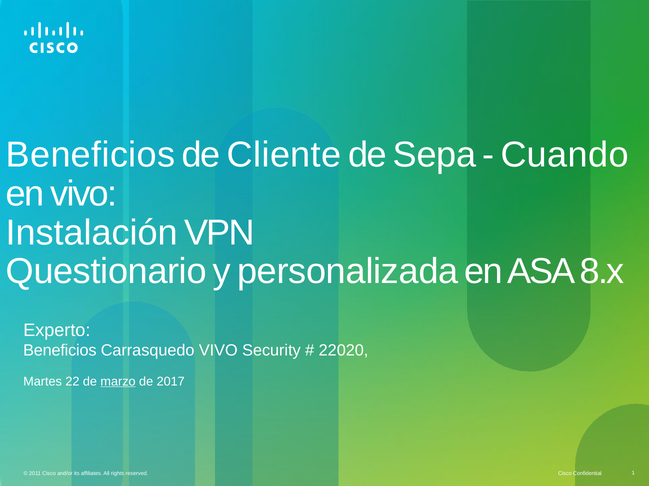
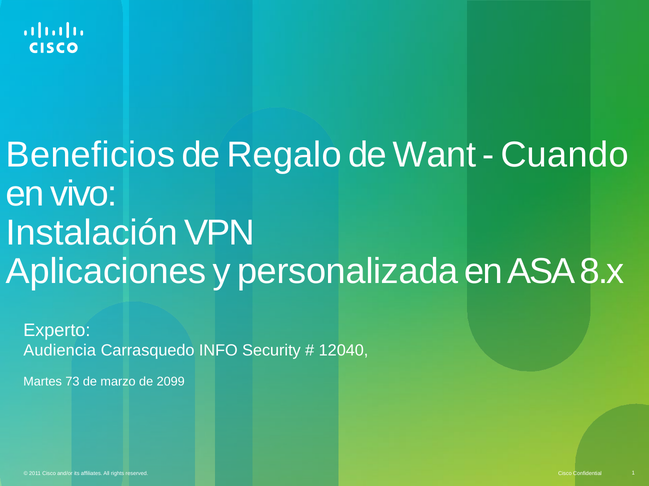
Cliente: Cliente -> Regalo
Sepa: Sepa -> Want
Questionario: Questionario -> Aplicaciones
Beneficios at (60, 351): Beneficios -> Audiencia
Carrasquedo VIVO: VIVO -> INFO
22020: 22020 -> 12040
22: 22 -> 73
marzo underline: present -> none
2017: 2017 -> 2099
